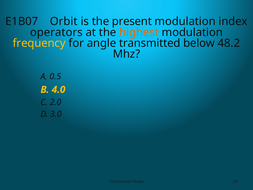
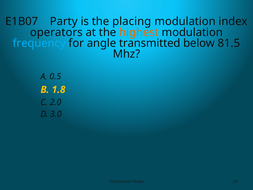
Orbit: Orbit -> Party
present: present -> placing
frequency colour: yellow -> light blue
48.2: 48.2 -> 81.5
4.0: 4.0 -> 1.8
